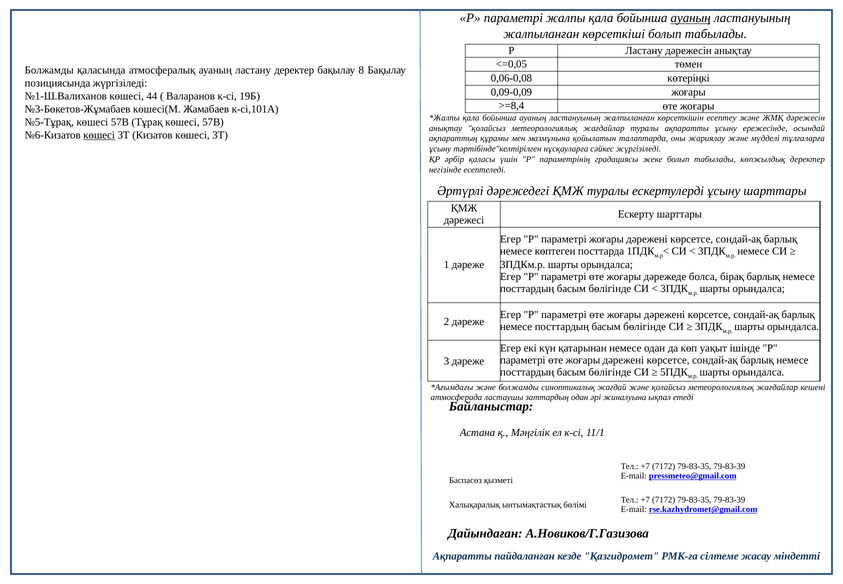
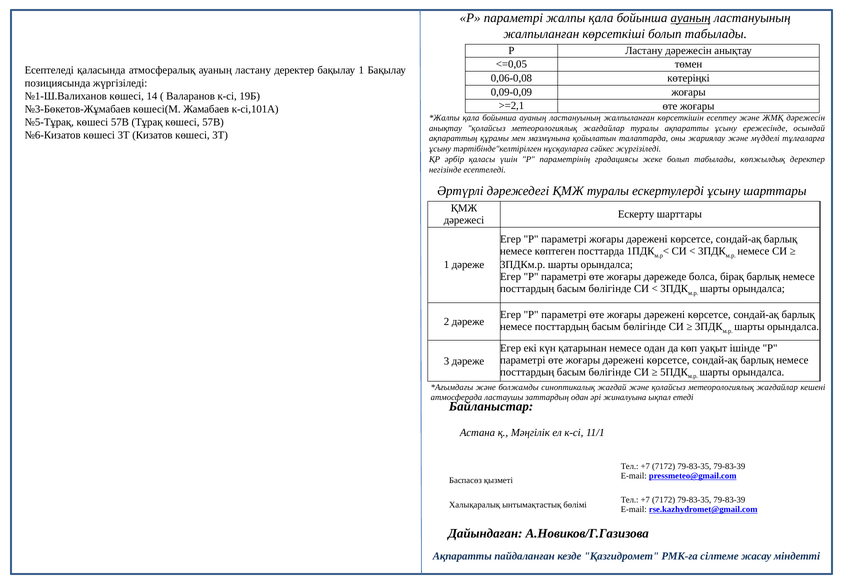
Болжамды at (49, 70): Болжамды -> Есептеледі
бақылау 8: 8 -> 1
44: 44 -> 14
>=8,4: >=8,4 -> >=2,1
көшесі at (99, 135) underline: present -> none
